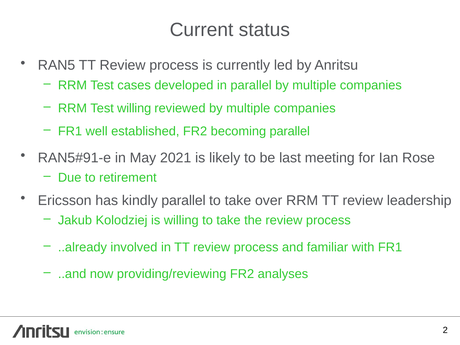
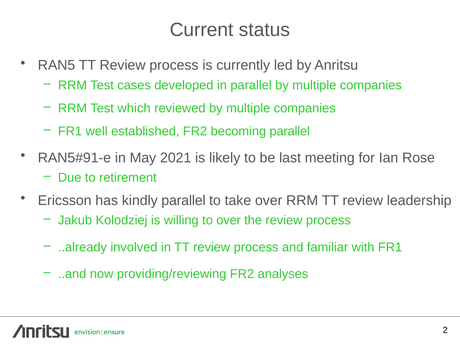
Test willing: willing -> which
willing to take: take -> over
